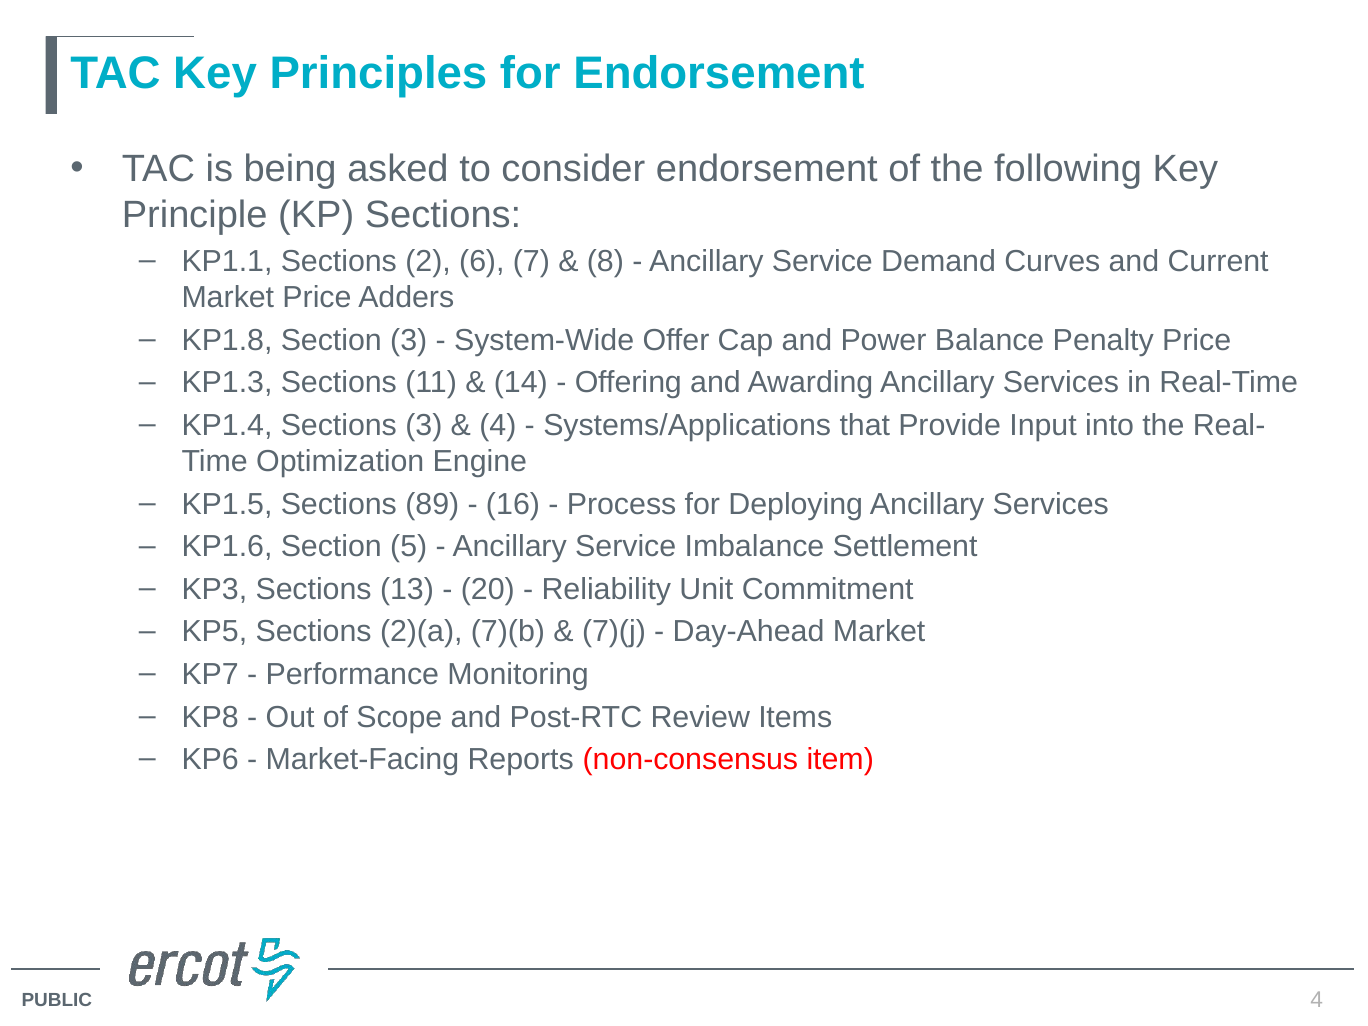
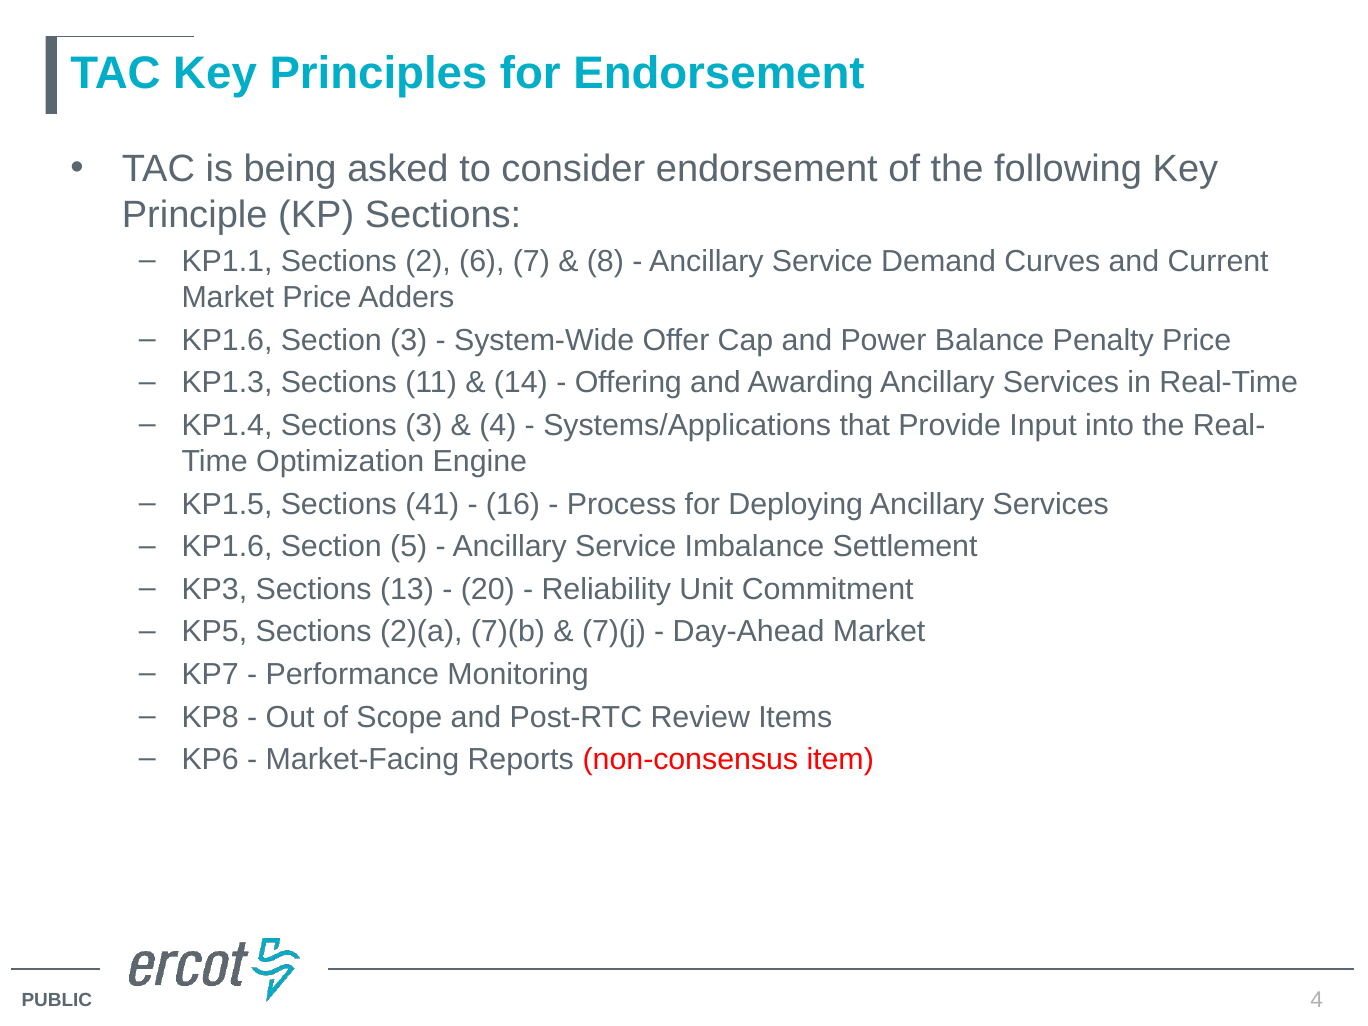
KP1.8 at (227, 340): KP1.8 -> KP1.6
89: 89 -> 41
